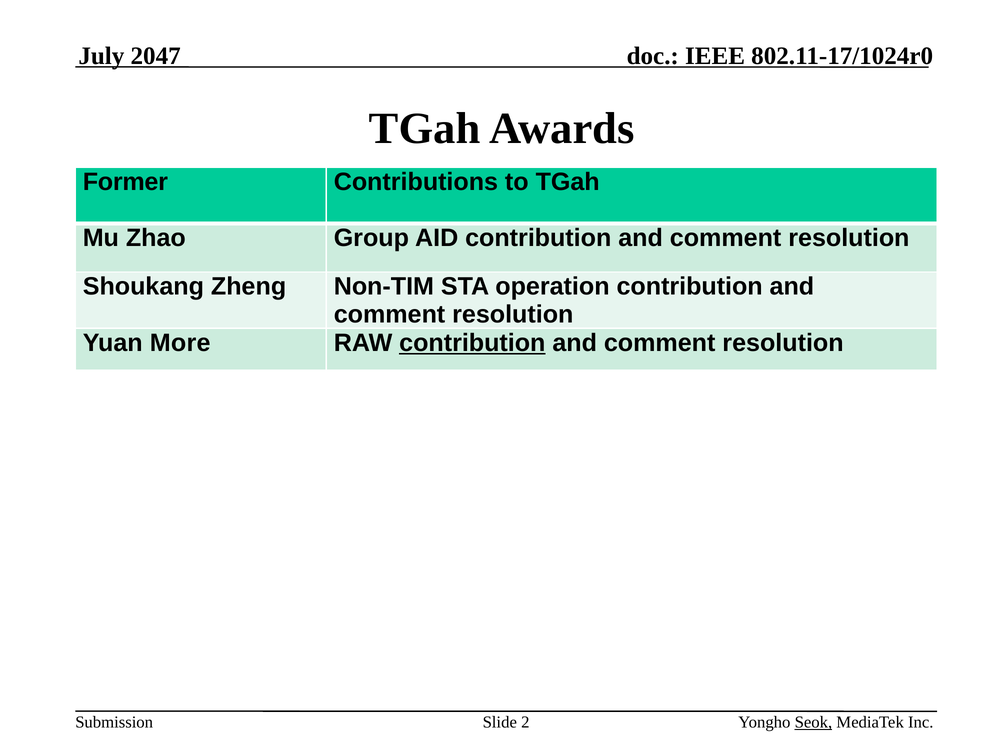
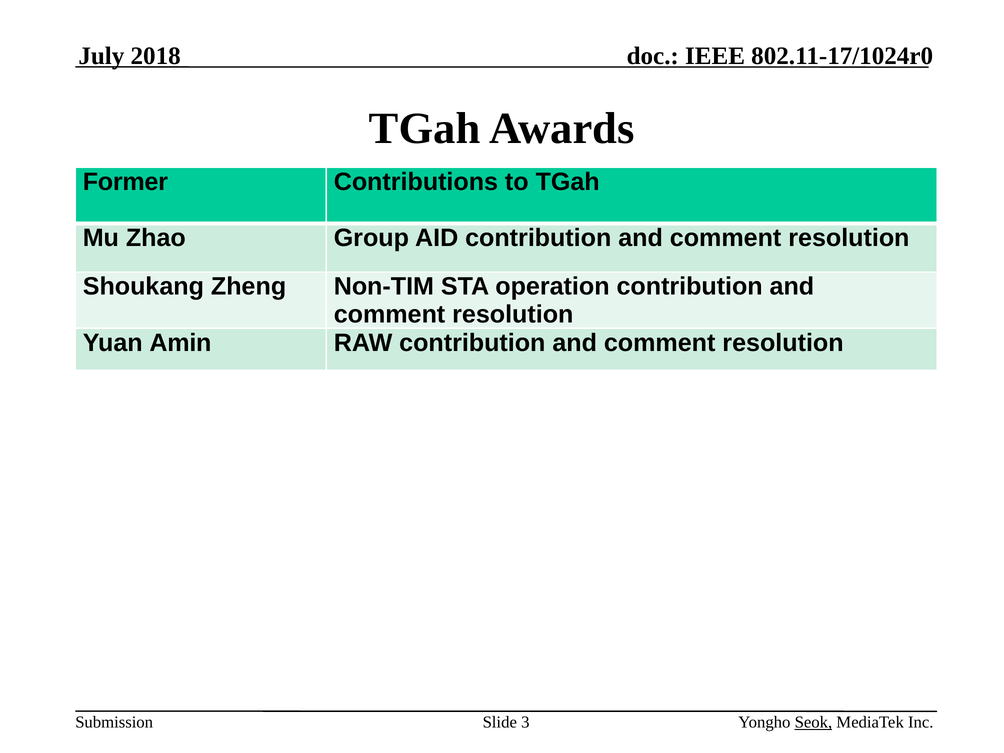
2047: 2047 -> 2018
More: More -> Amin
contribution at (472, 343) underline: present -> none
2: 2 -> 3
